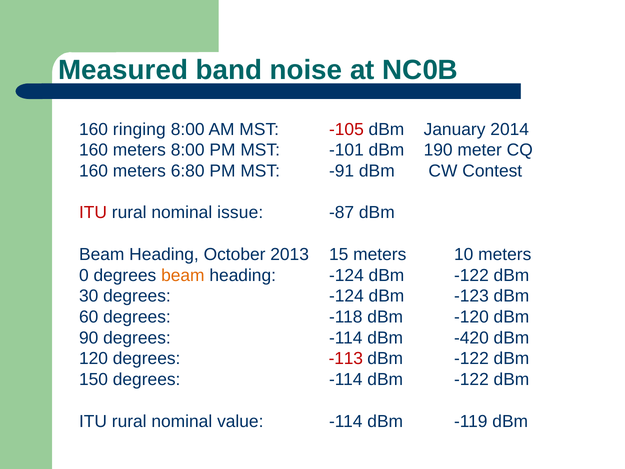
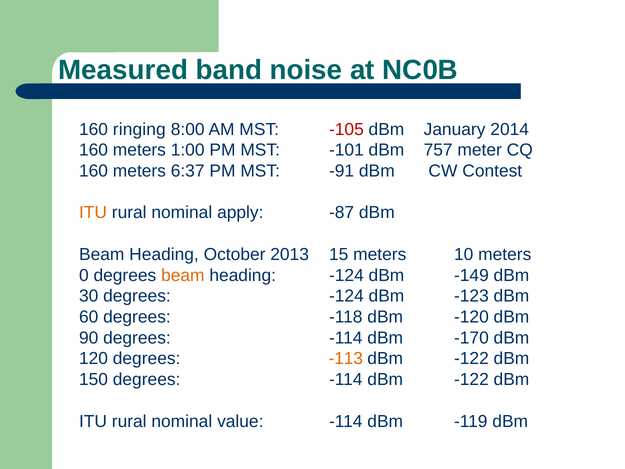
meters 8:00: 8:00 -> 1:00
190: 190 -> 757
6:80: 6:80 -> 6:37
ITU at (93, 213) colour: red -> orange
issue: issue -> apply
-124 dBm -122: -122 -> -149
-420: -420 -> -170
-113 colour: red -> orange
